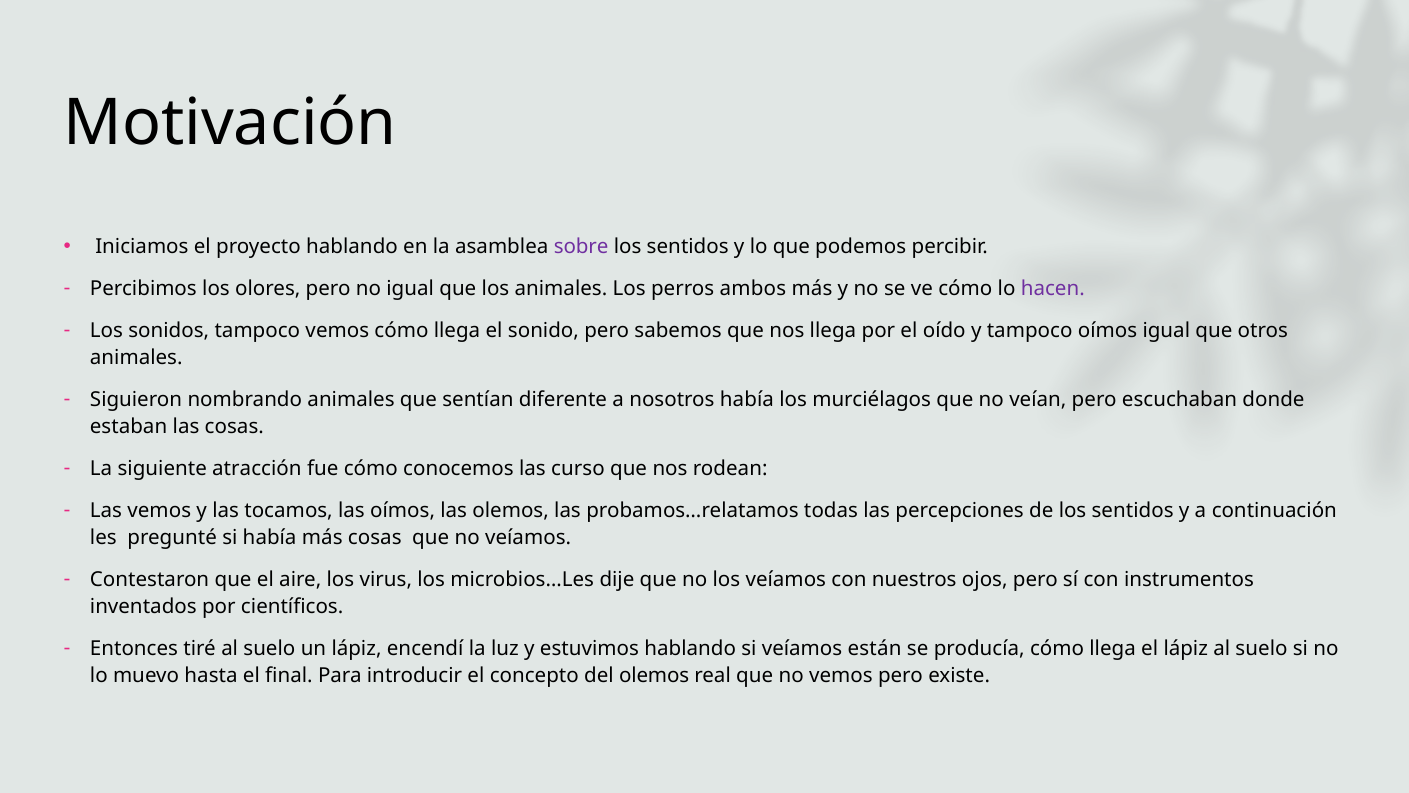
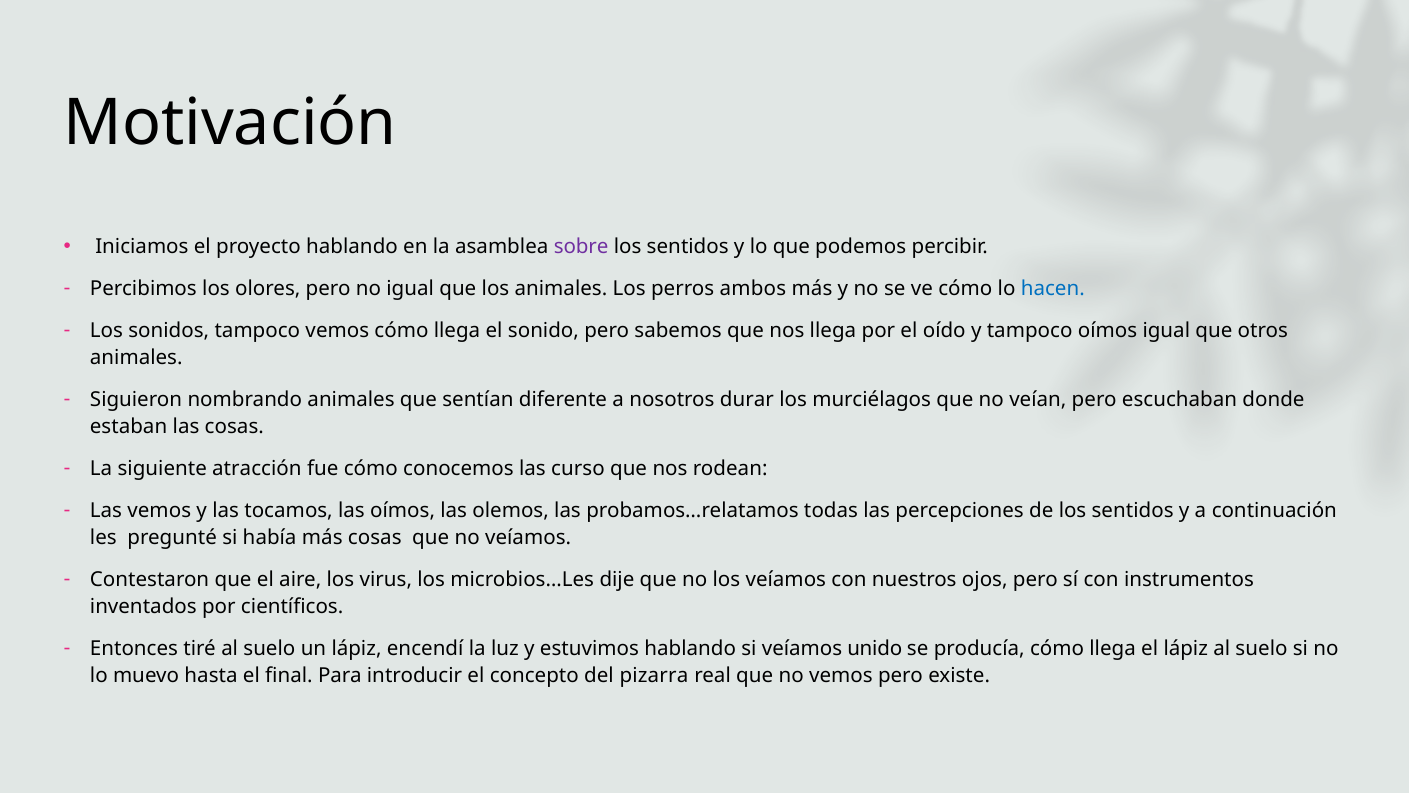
hacen colour: purple -> blue
nosotros había: había -> durar
están: están -> unido
del olemos: olemos -> pizarra
